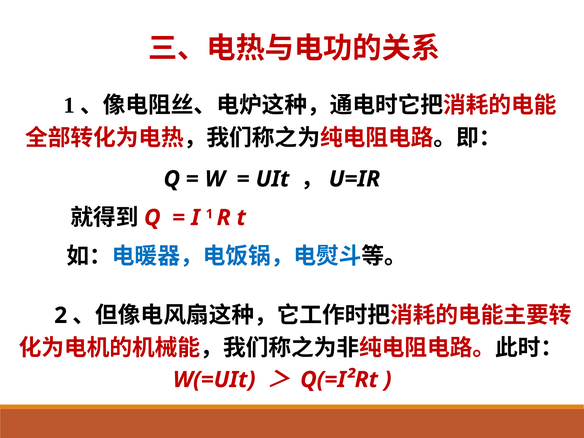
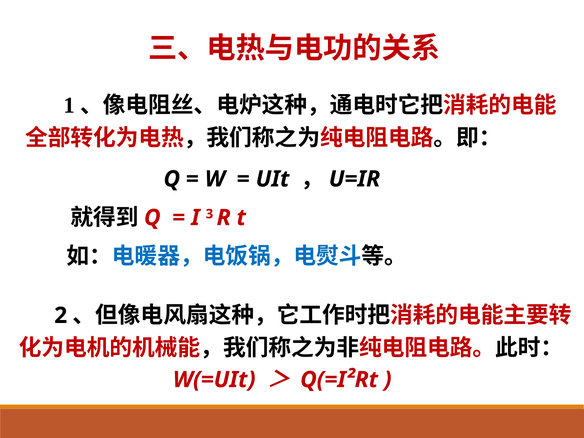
I 1: 1 -> 3
